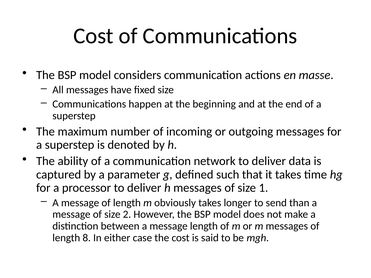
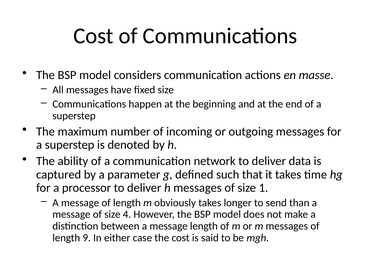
2: 2 -> 4
8: 8 -> 9
